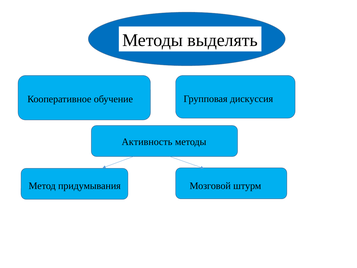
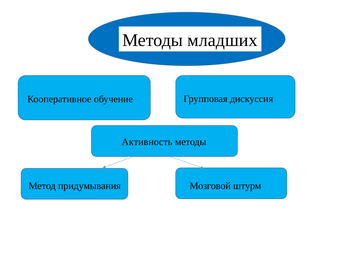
выделять: выделять -> младших
